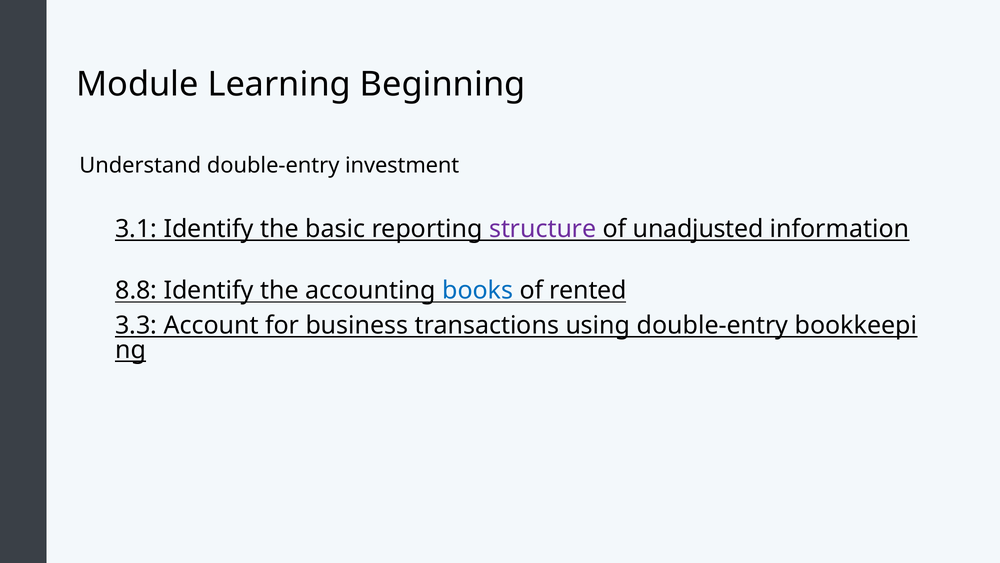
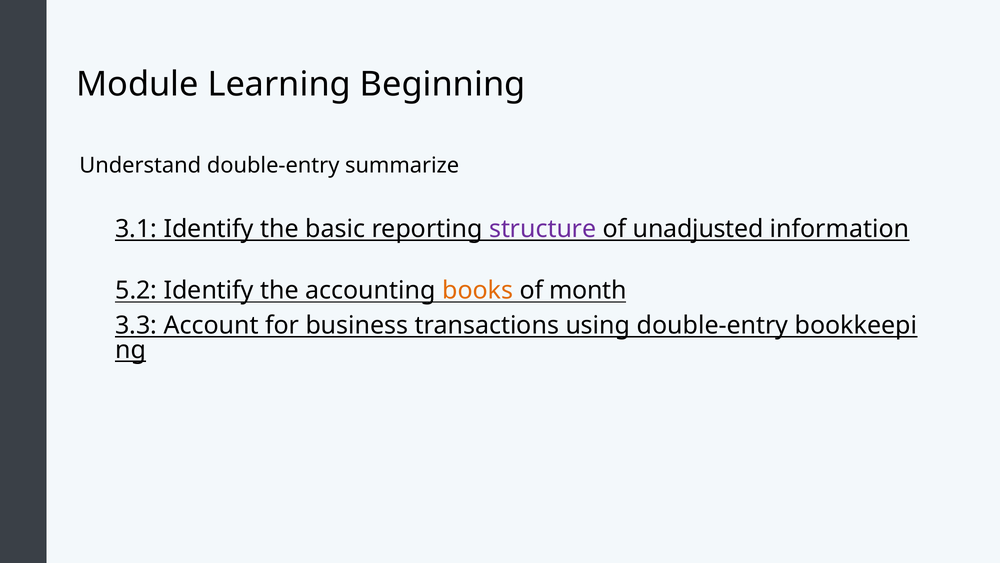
investment: investment -> summarize
8.8: 8.8 -> 5.2
books colour: blue -> orange
rented: rented -> month
